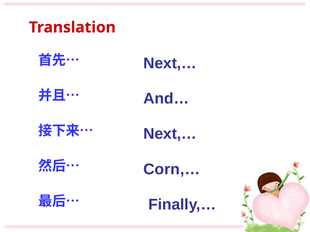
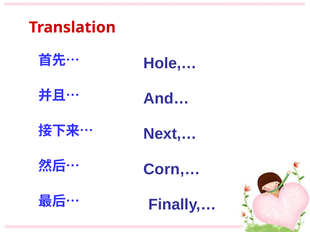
Next,… at (170, 63): Next,… -> Hole,…
